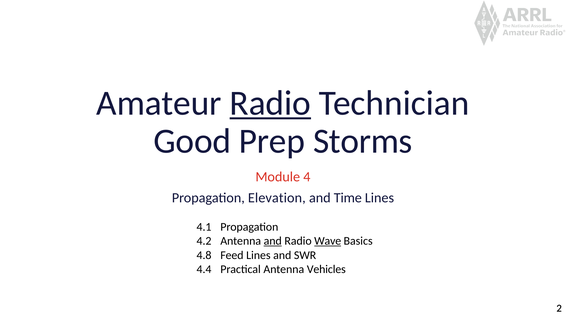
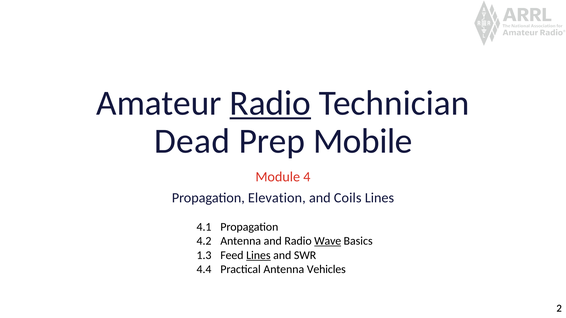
Good: Good -> Dead
Storms: Storms -> Mobile
Time: Time -> Coils
and at (273, 241) underline: present -> none
4.8: 4.8 -> 1.3
Lines at (258, 255) underline: none -> present
